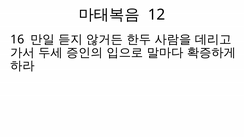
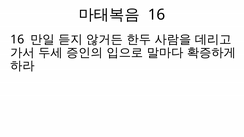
12 at (157, 15): 12 -> 16
